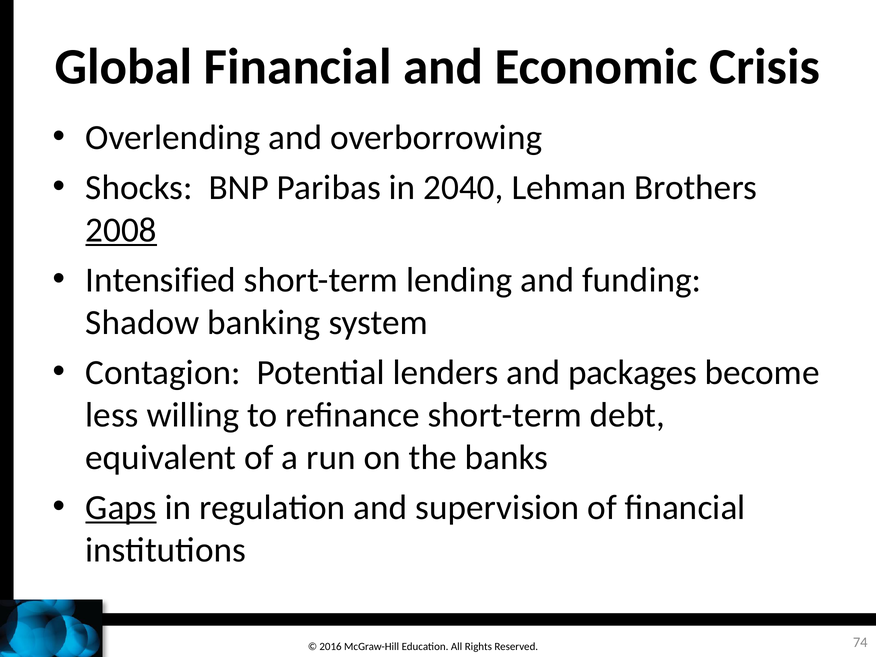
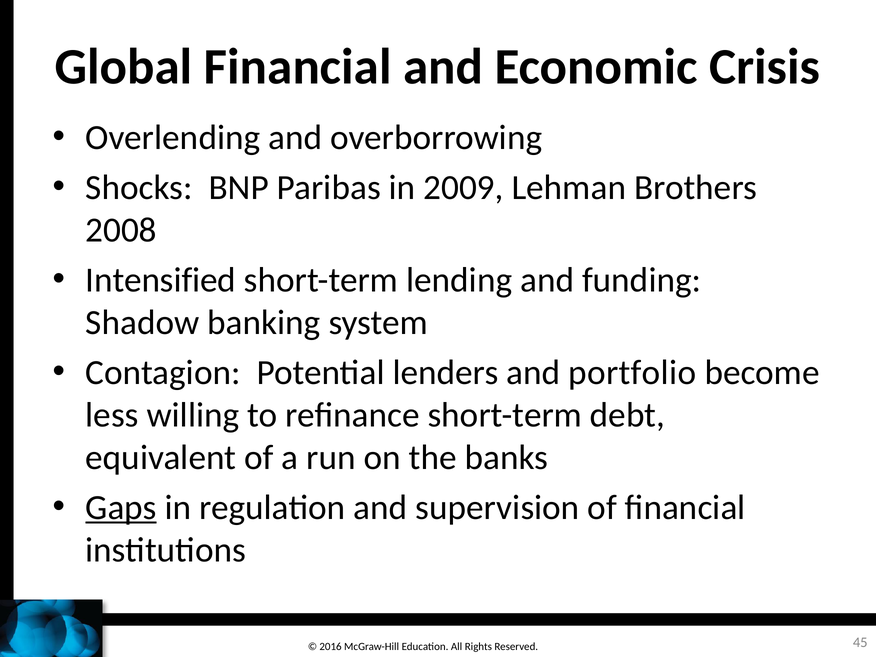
2040: 2040 -> 2009
2008 underline: present -> none
packages: packages -> portfolio
74: 74 -> 45
